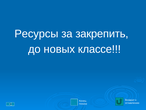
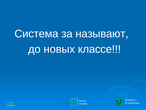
Ресурсы: Ресурсы -> Система
закрепить: закрепить -> называют
